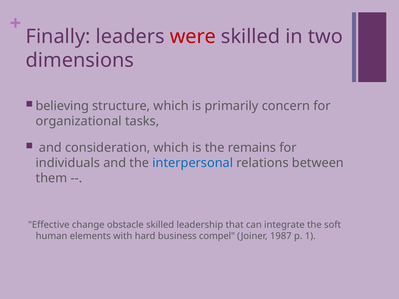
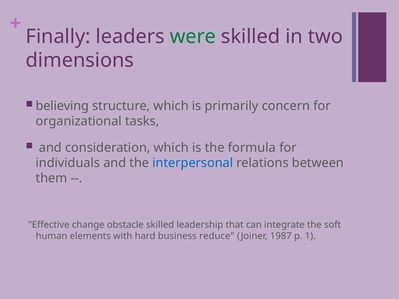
were colour: red -> green
remains: remains -> formula
compel: compel -> reduce
